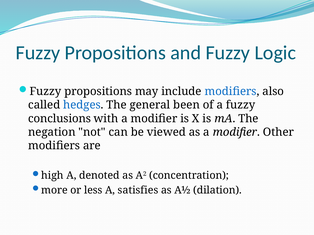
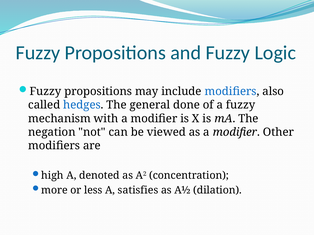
been: been -> done
conclusions: conclusions -> mechanism
